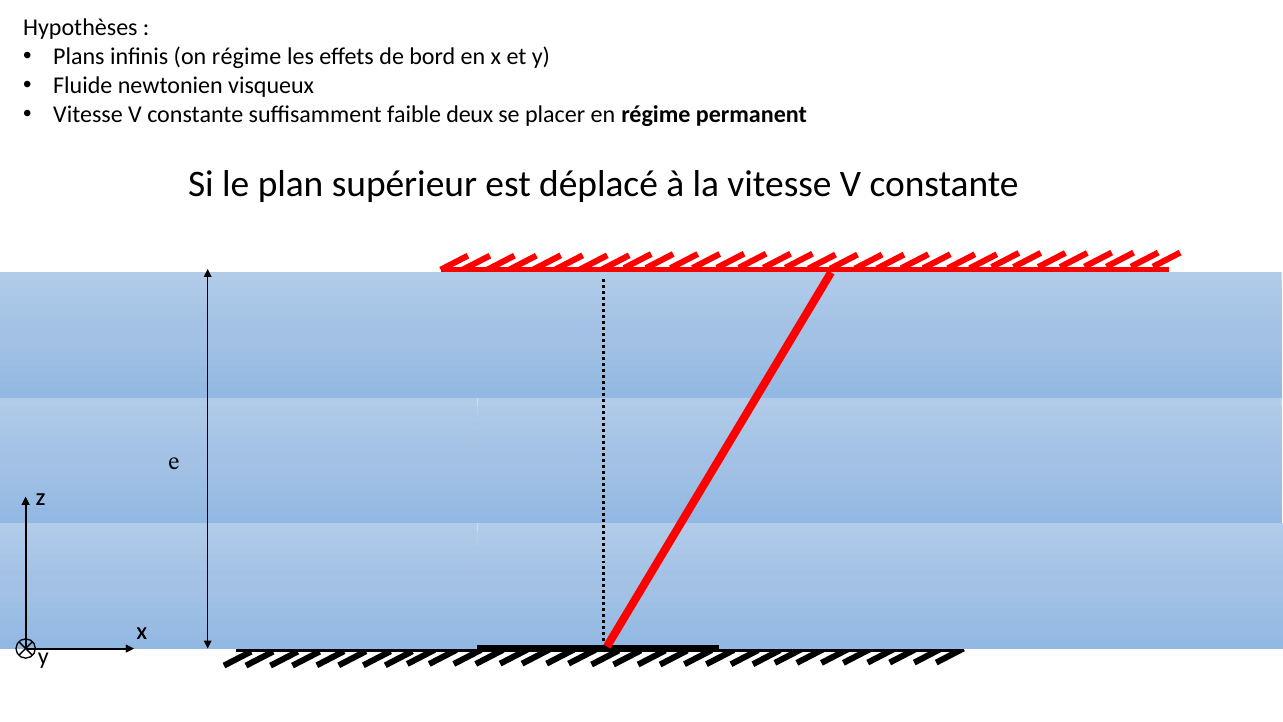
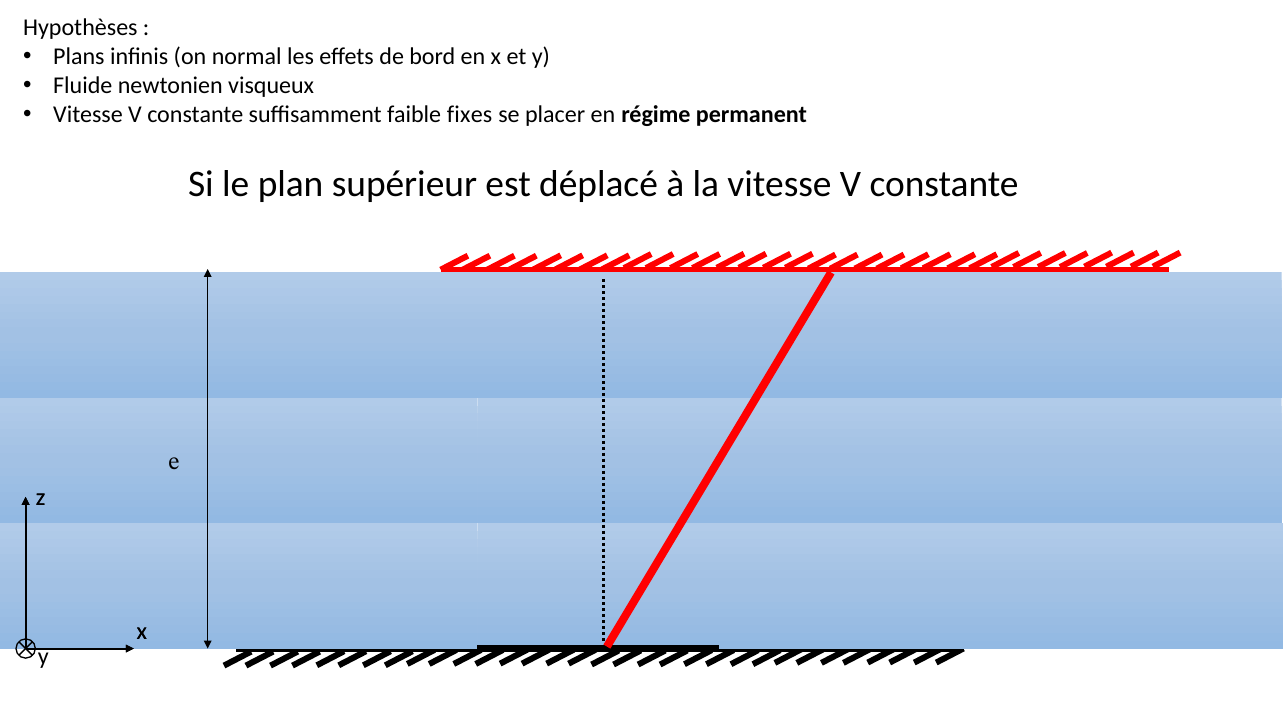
on régime: régime -> normal
deux: deux -> fixes
